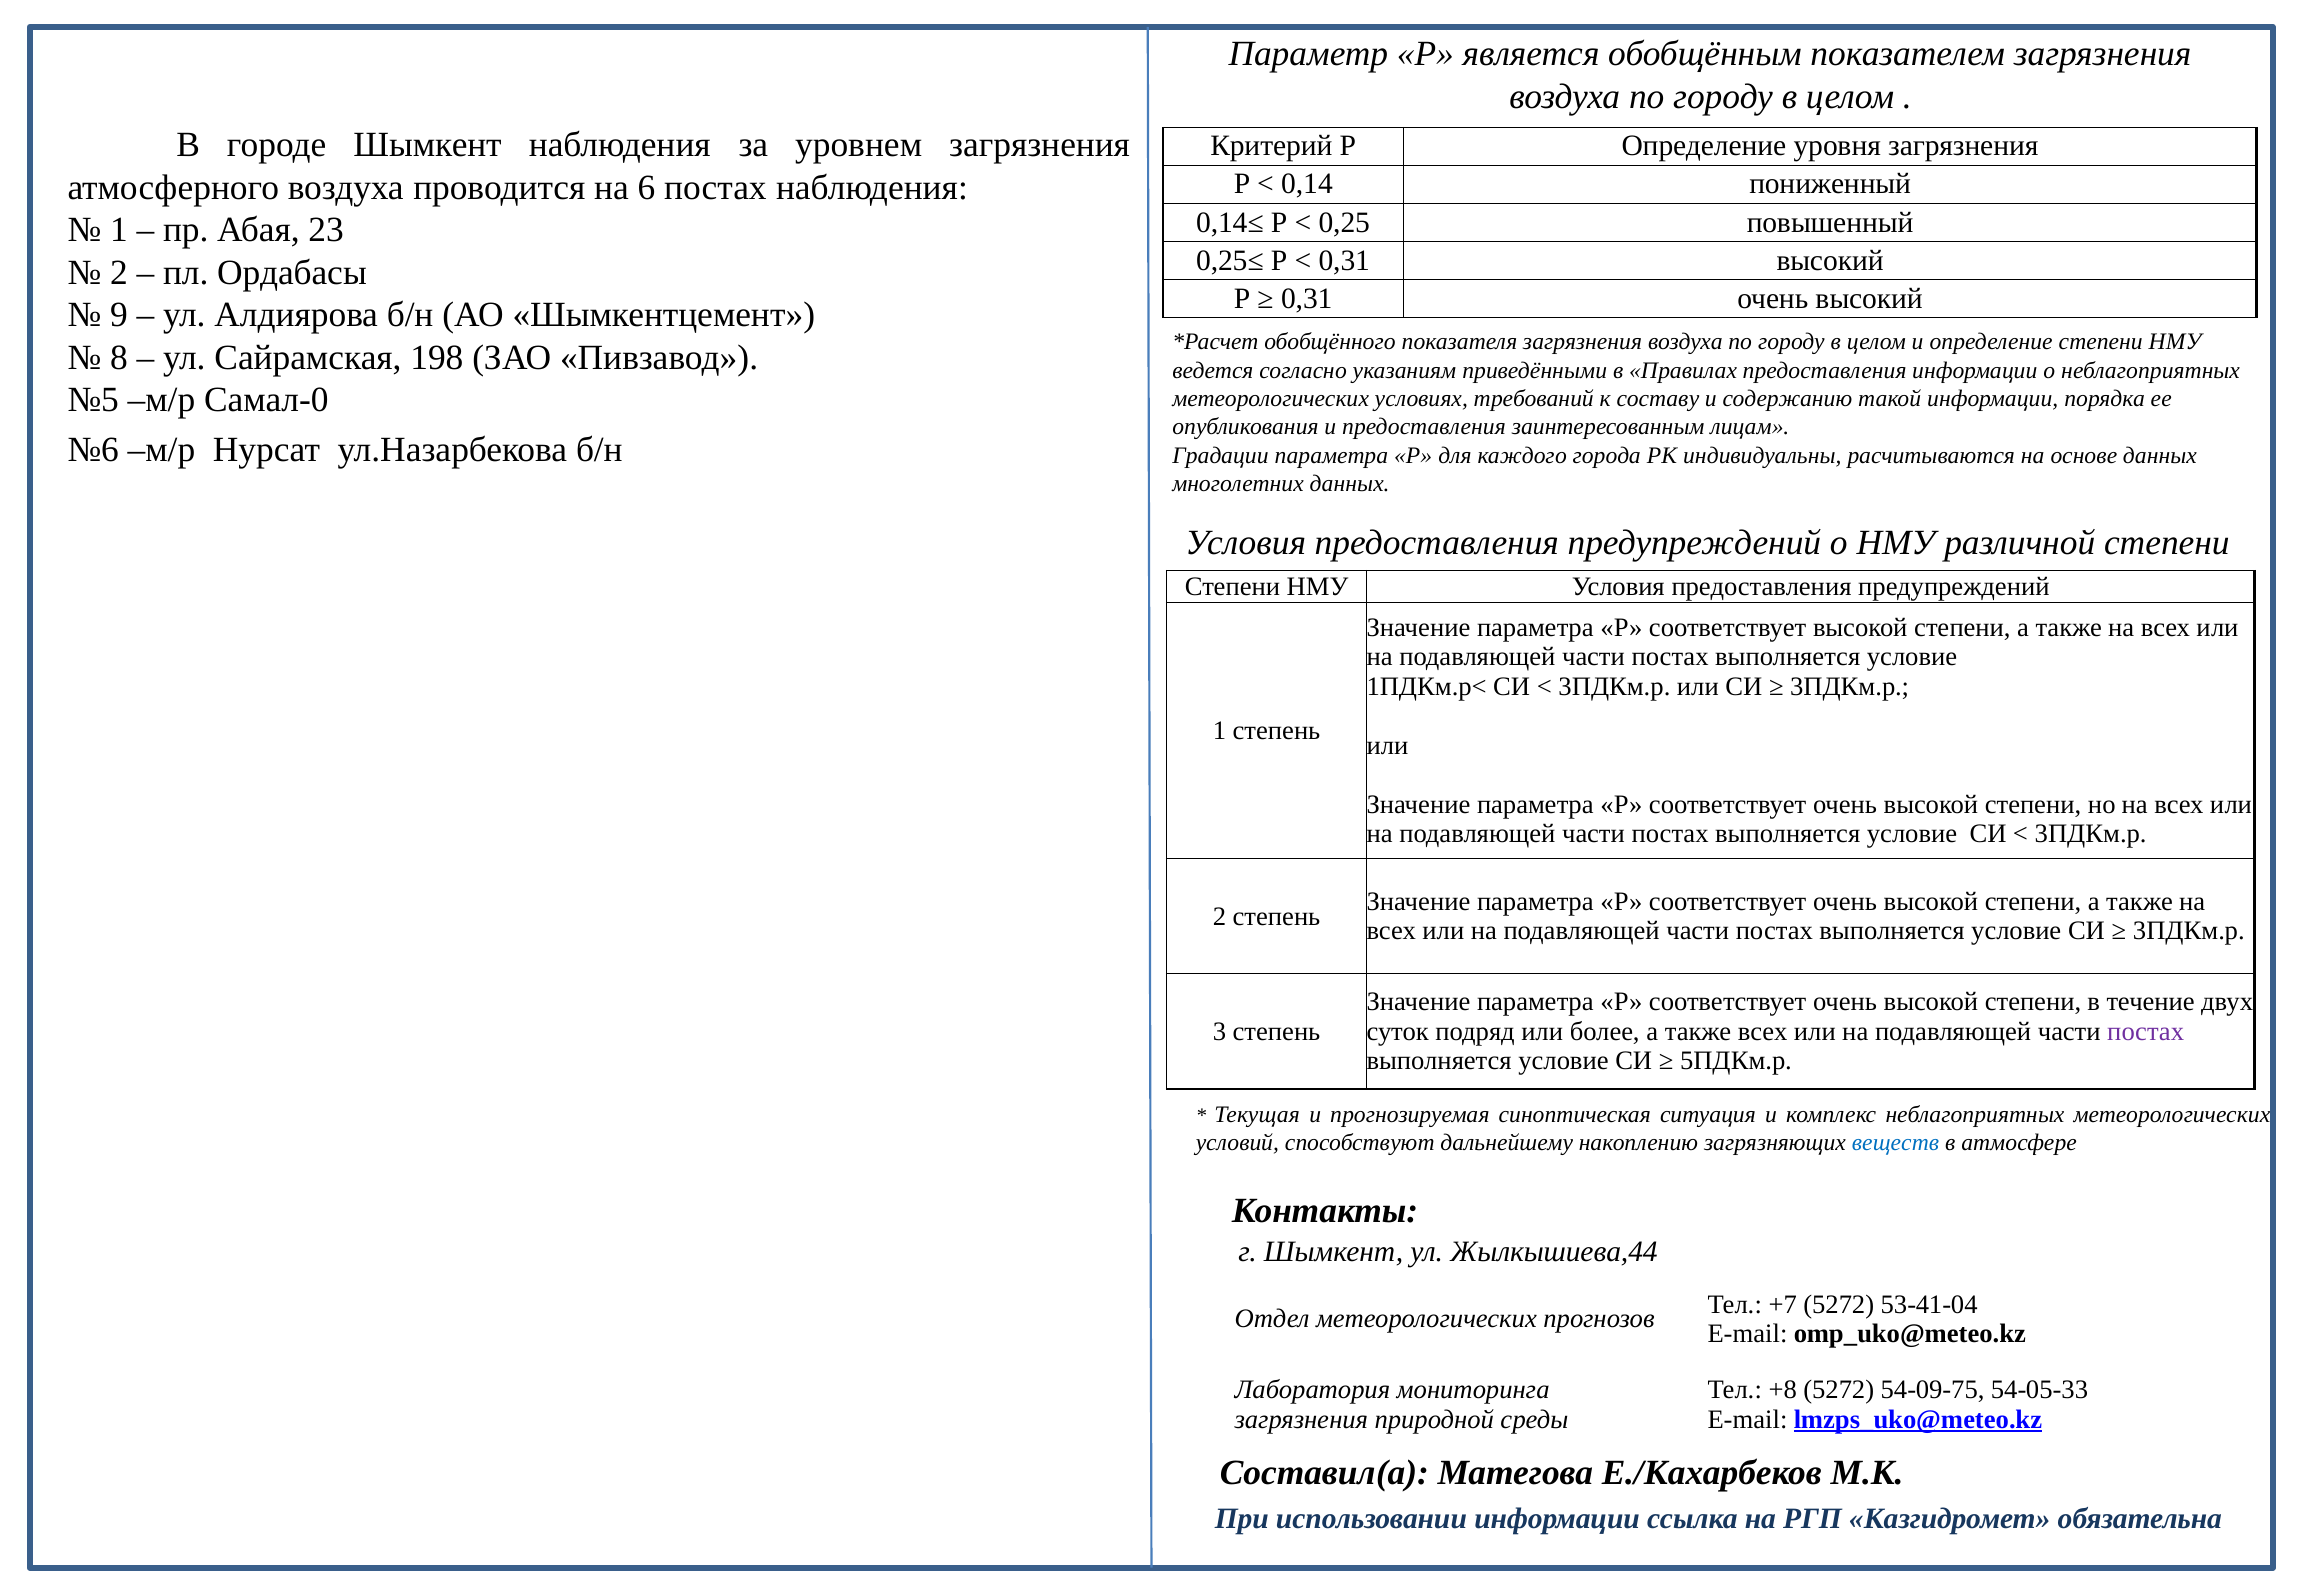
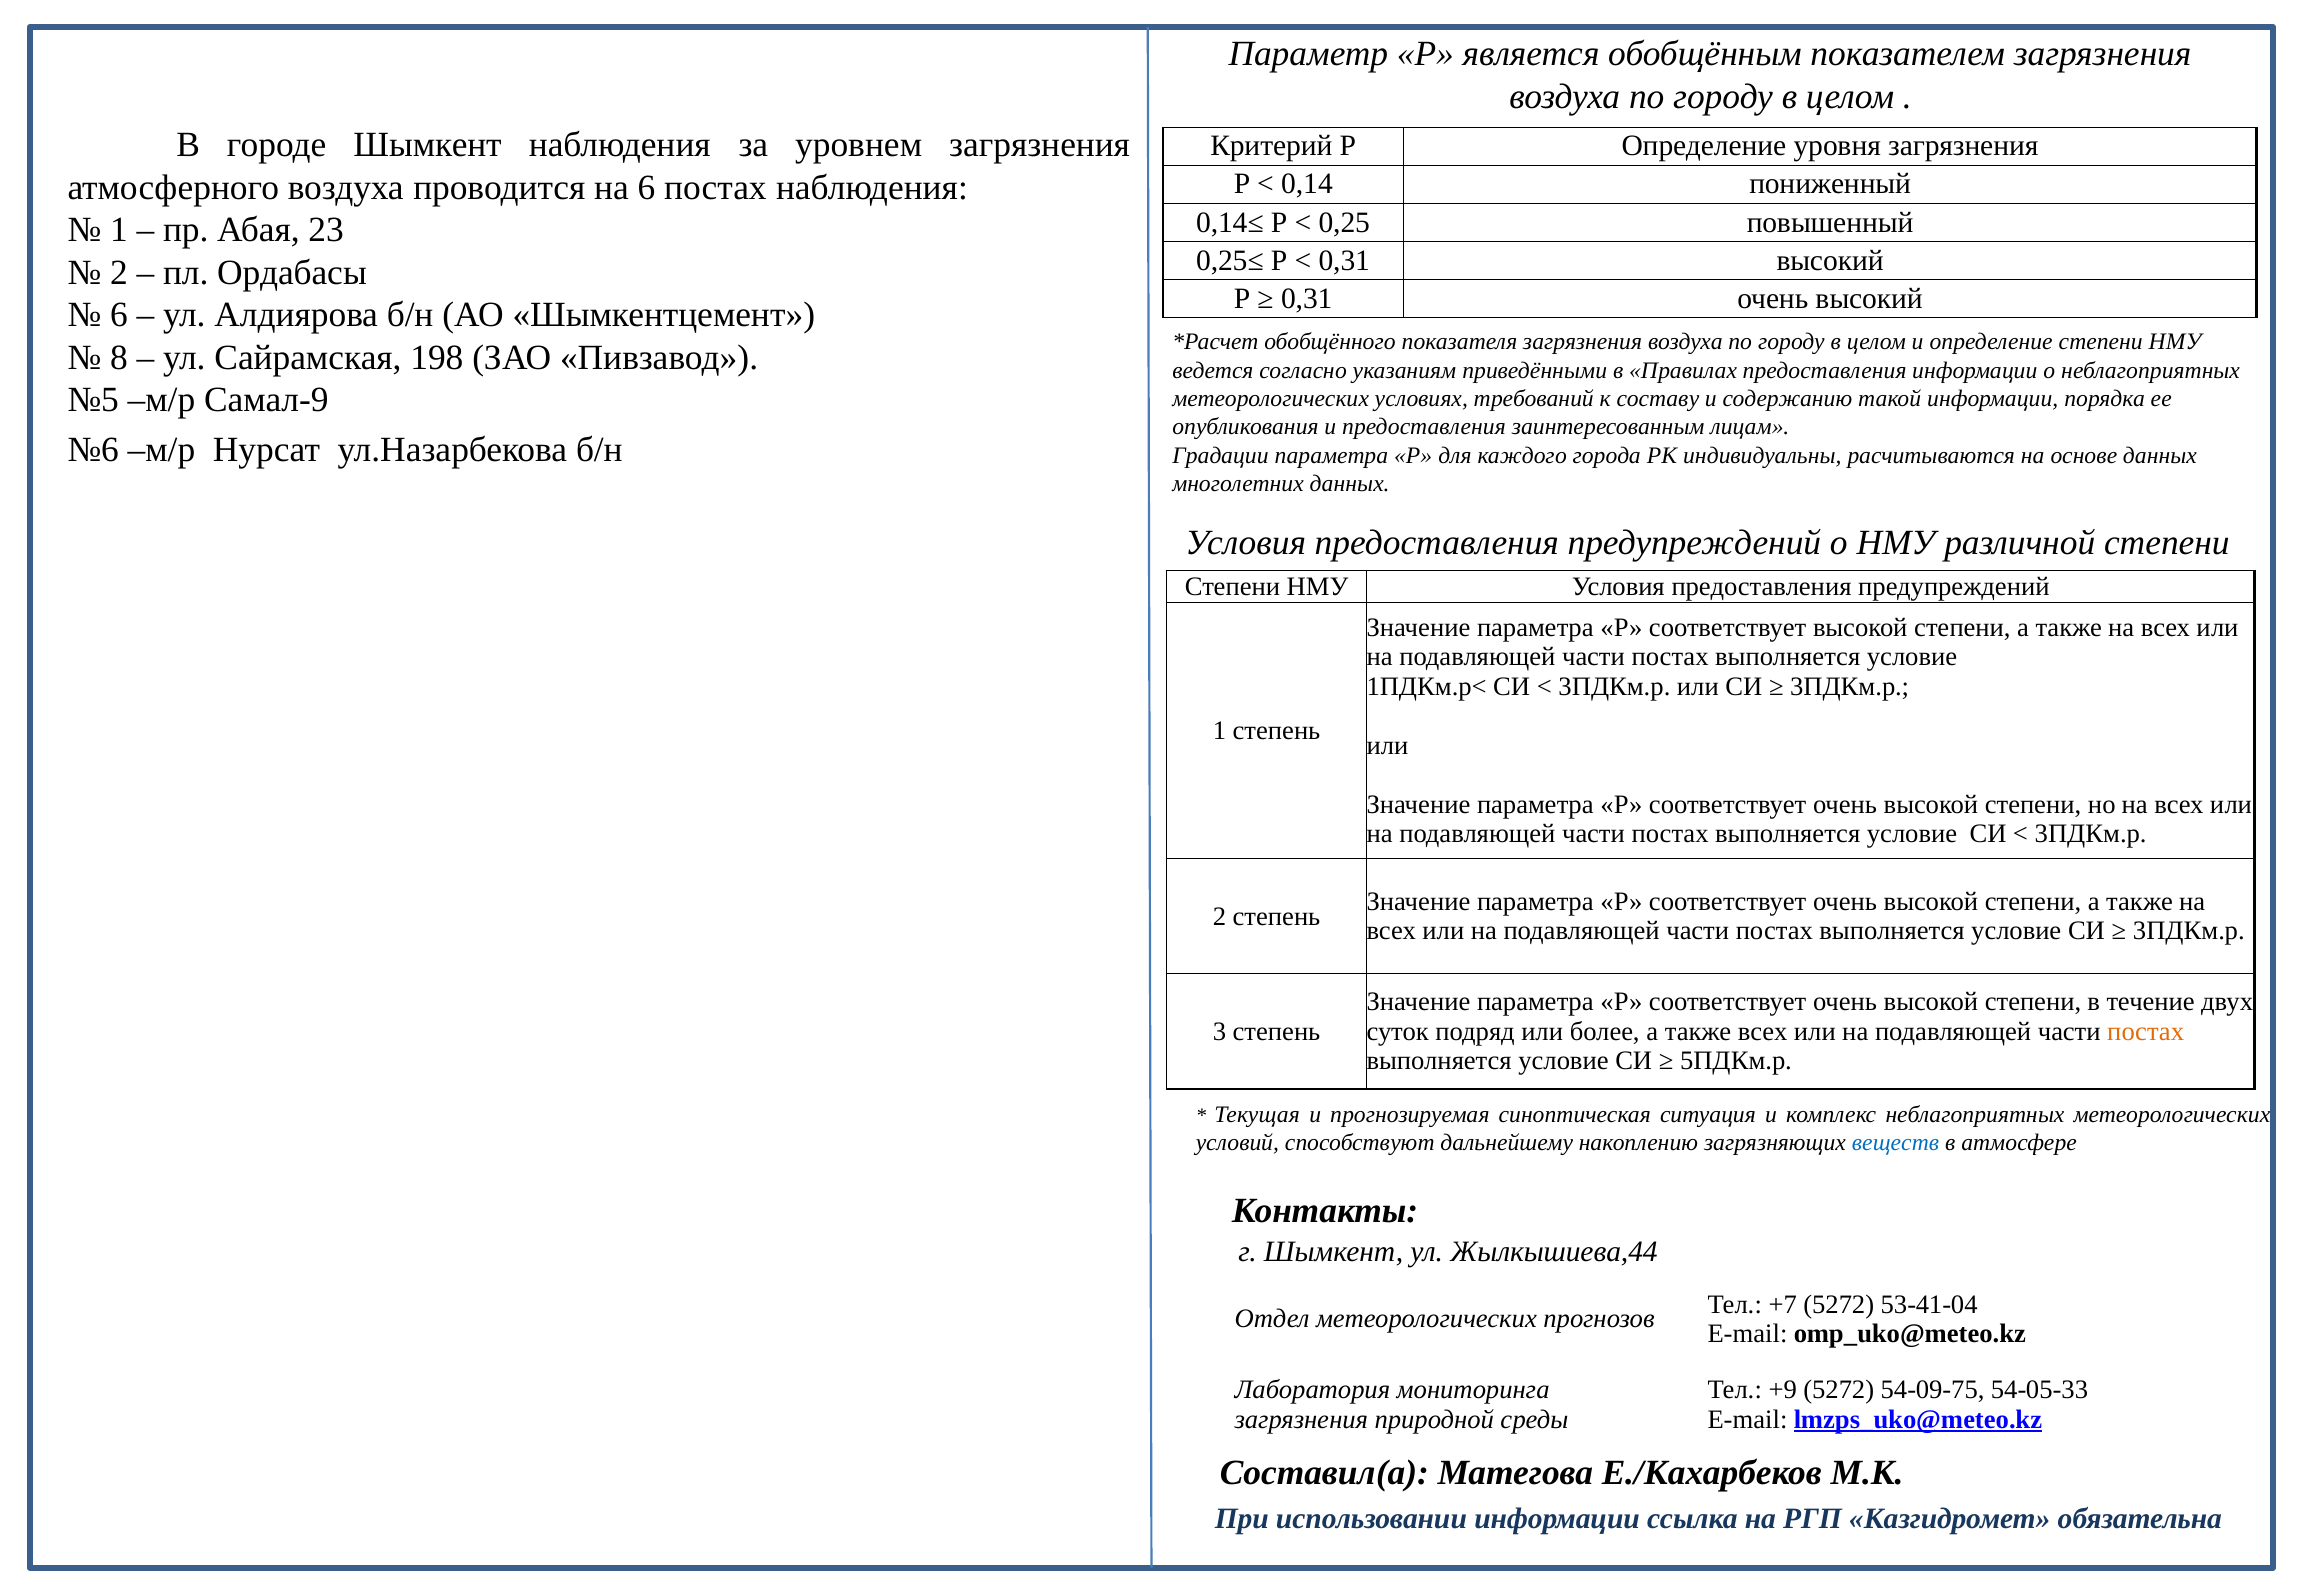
9 at (119, 315): 9 -> 6
Самал-0: Самал-0 -> Самал-9
постах at (2146, 1031) colour: purple -> orange
+8: +8 -> +9
